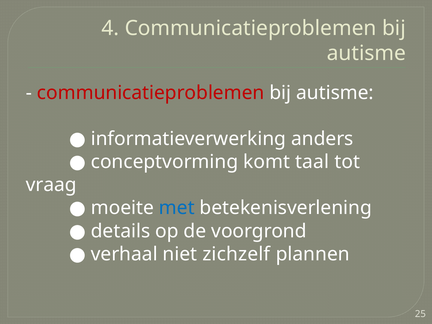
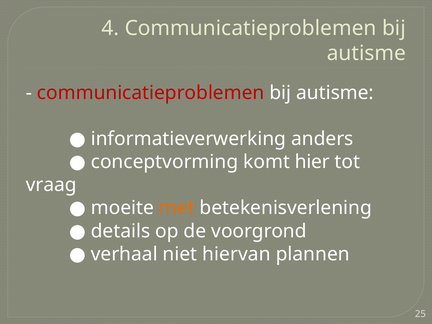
taal: taal -> hier
met colour: blue -> orange
zichzelf: zichzelf -> hiervan
